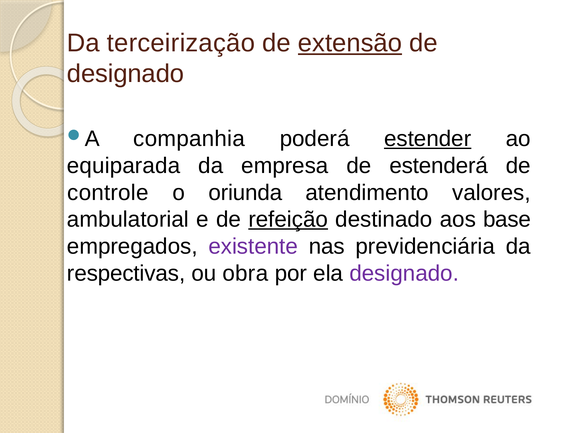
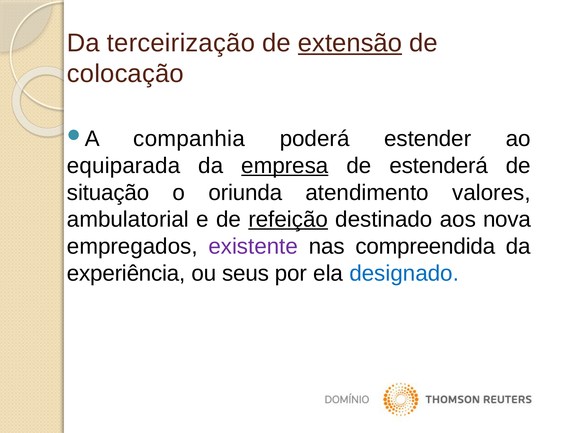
designado at (126, 74): designado -> colocação
estender underline: present -> none
empresa underline: none -> present
controle: controle -> situação
base: base -> nova
previdenciária: previdenciária -> compreendida
respectivas: respectivas -> experiência
obra: obra -> seus
designado at (404, 273) colour: purple -> blue
